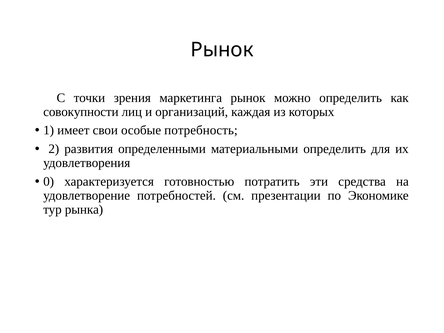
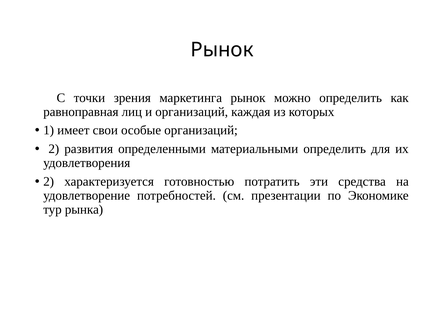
совокупности: совокупности -> равноправная
особые потребность: потребность -> организаций
0 at (49, 182): 0 -> 2
